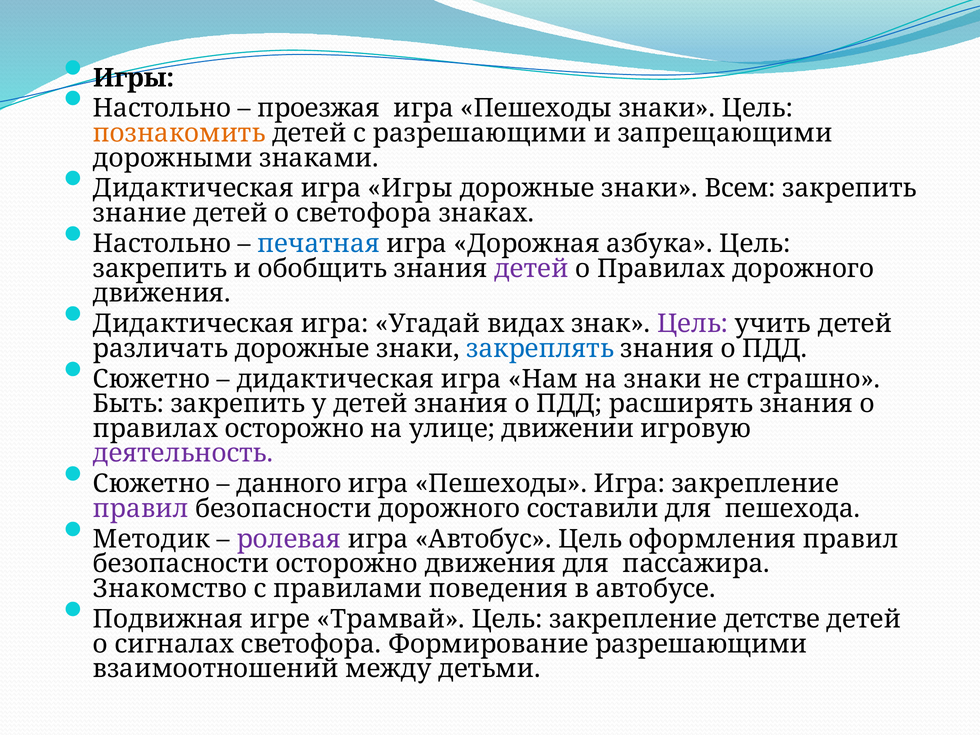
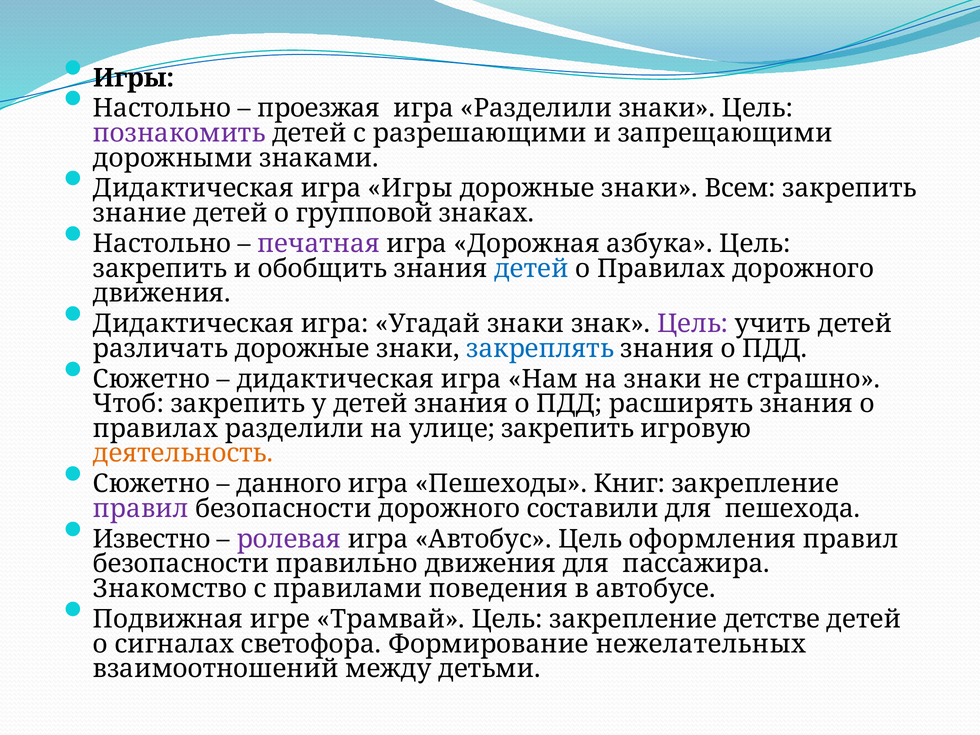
Пешеходы at (536, 108): Пешеходы -> Разделили
познакомить colour: orange -> purple
о светофора: светофора -> групповой
печатная colour: blue -> purple
детей at (531, 268) colour: purple -> blue
Угадай видах: видах -> знаки
Быть: Быть -> Чтоб
правилах осторожно: осторожно -> разделили
улице движении: движении -> закрепить
деятельность colour: purple -> orange
Пешеходы Игра: Игра -> Книг
Методик: Методик -> Известно
безопасности осторожно: осторожно -> правильно
Формирование разрешающими: разрешающими -> нежелательных
